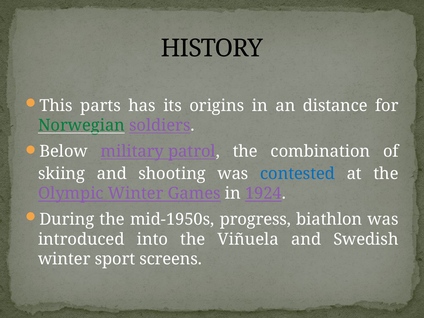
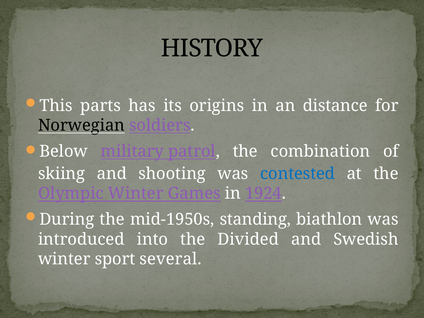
Norwegian colour: green -> black
progress: progress -> standing
Viñuela: Viñuela -> Divided
screens: screens -> several
